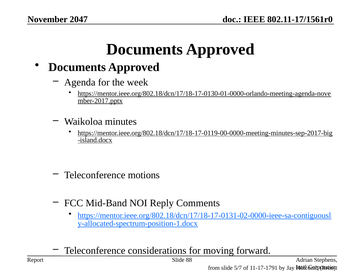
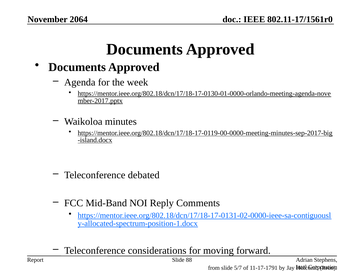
2047: 2047 -> 2064
motions: motions -> debated
